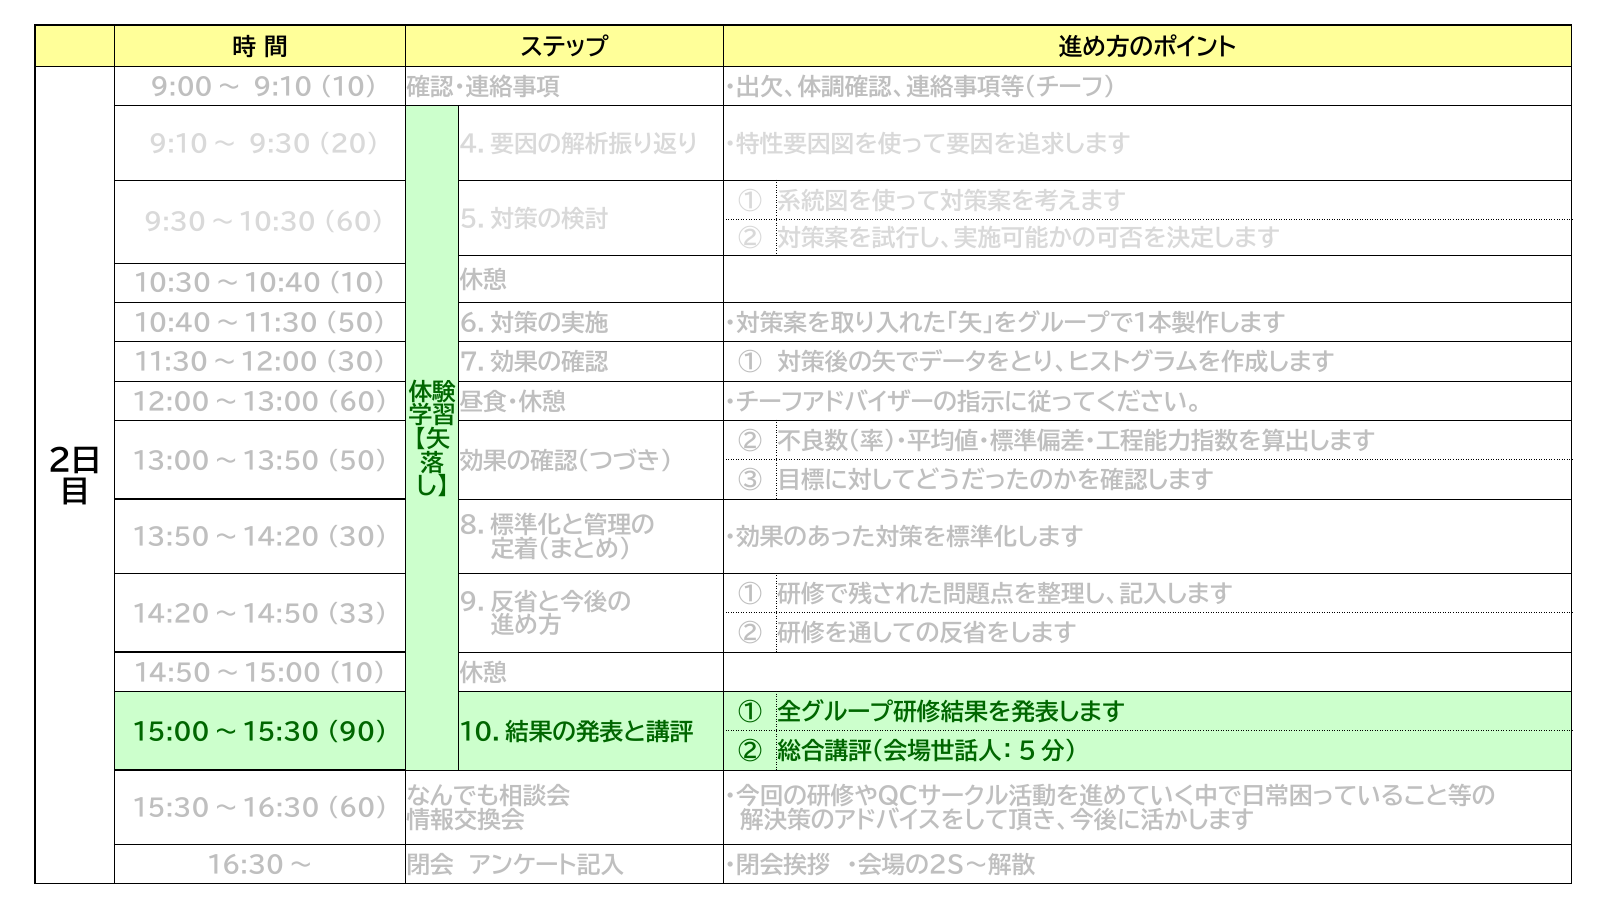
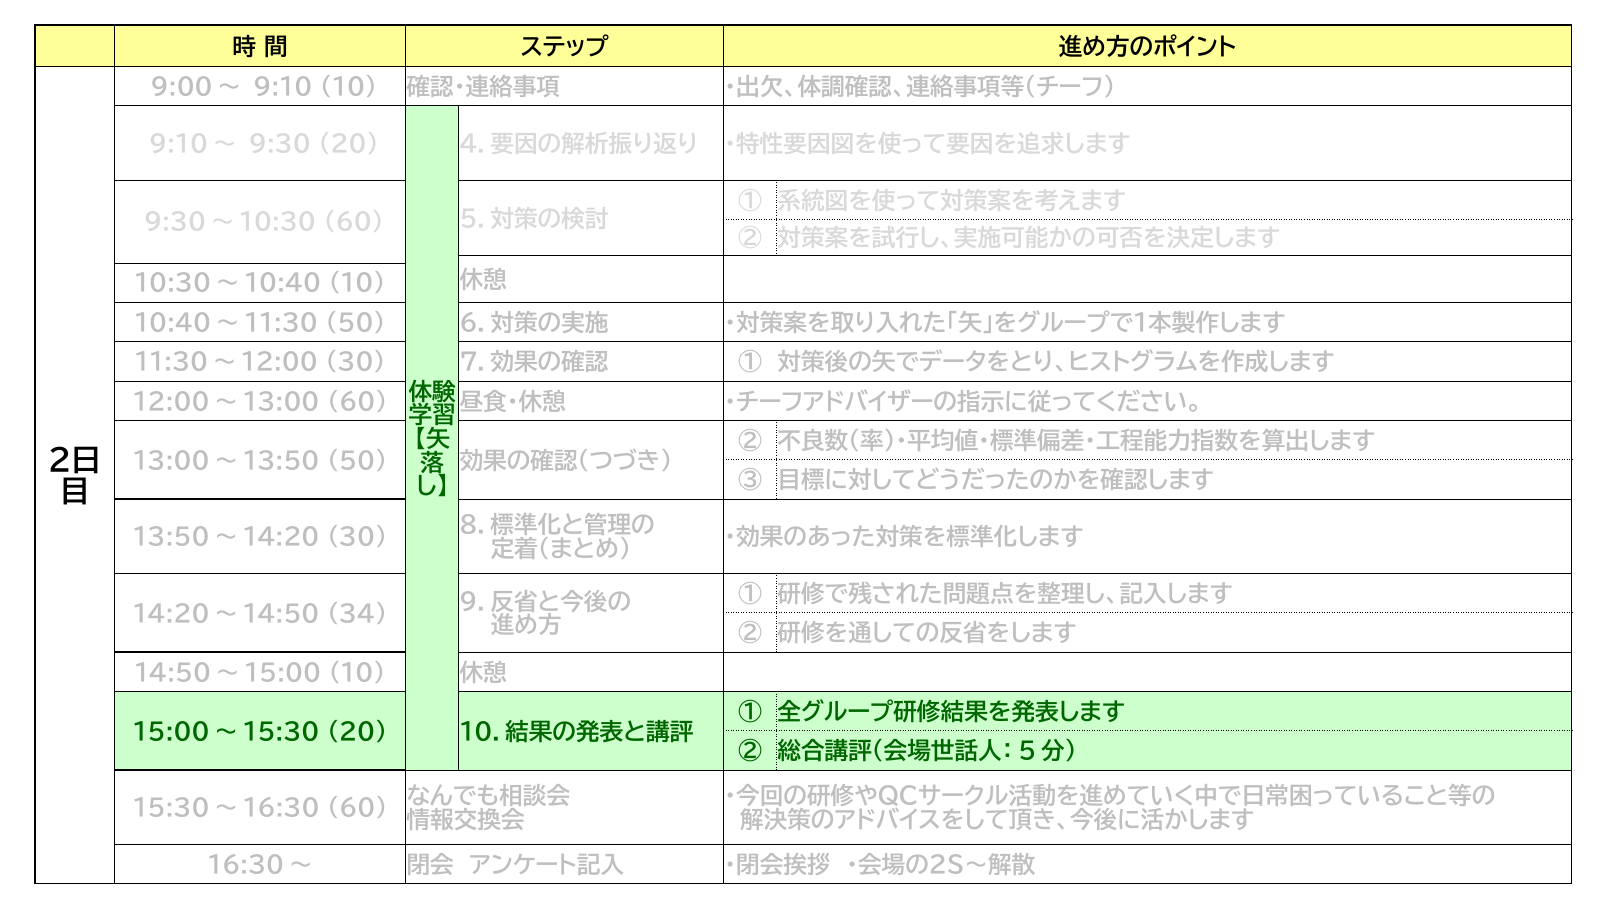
33: 33 -> 34
15:00～15:30 90: 90 -> 20
